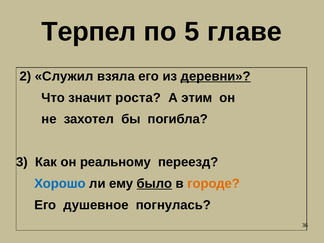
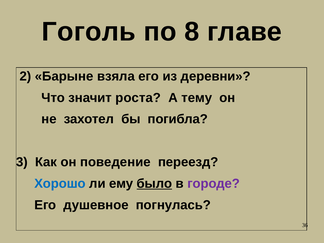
Терпел: Терпел -> Гоголь
5: 5 -> 8
Служил: Служил -> Барыне
деревни underline: present -> none
этим: этим -> тему
реальному: реальному -> поведение
городе colour: orange -> purple
